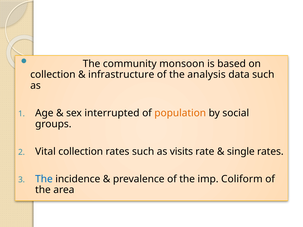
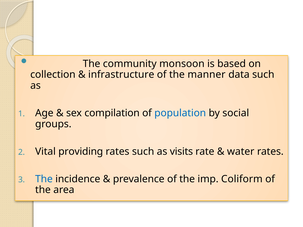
analysis: analysis -> manner
interrupted: interrupted -> compilation
population colour: orange -> blue
Vital collection: collection -> providing
single: single -> water
